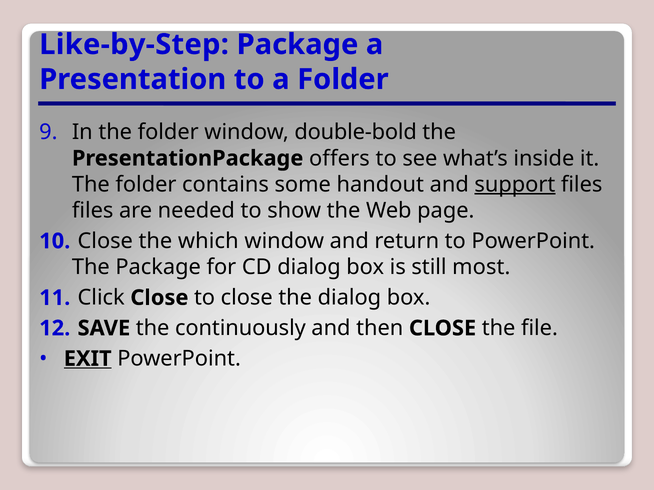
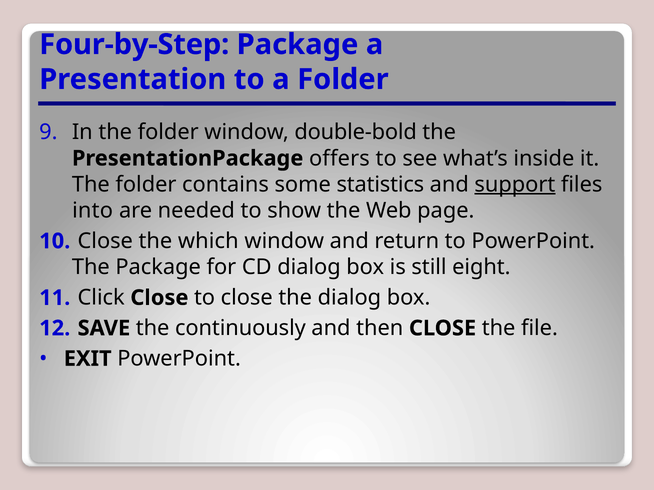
Like-by-Step: Like-by-Step -> Four-by-Step
handout: handout -> statistics
files at (93, 211): files -> into
most: most -> eight
EXIT underline: present -> none
